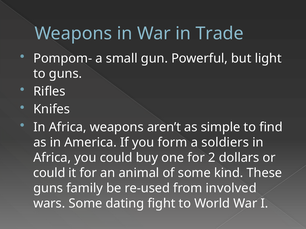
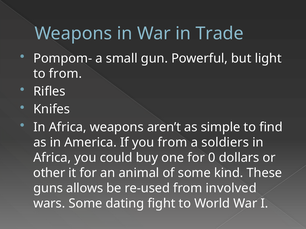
to guns: guns -> from
you form: form -> from
2: 2 -> 0
could at (49, 173): could -> other
family: family -> allows
